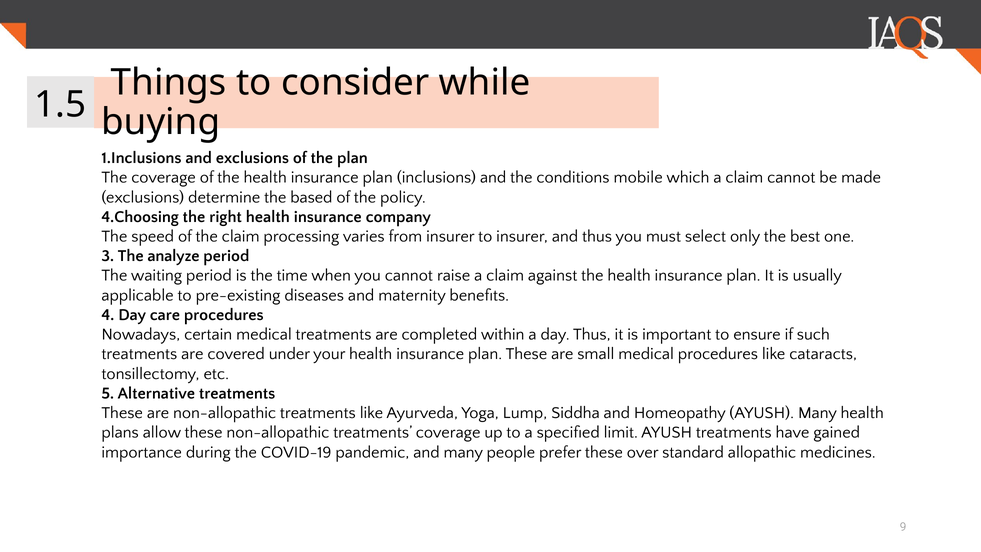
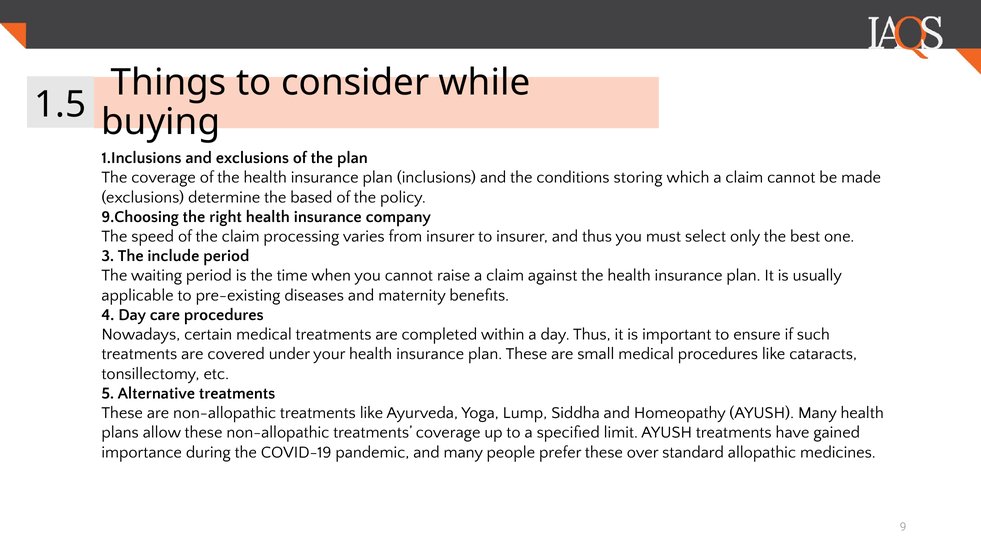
mobile: mobile -> storing
4.Choosing: 4.Choosing -> 9.Choosing
analyze: analyze -> include
